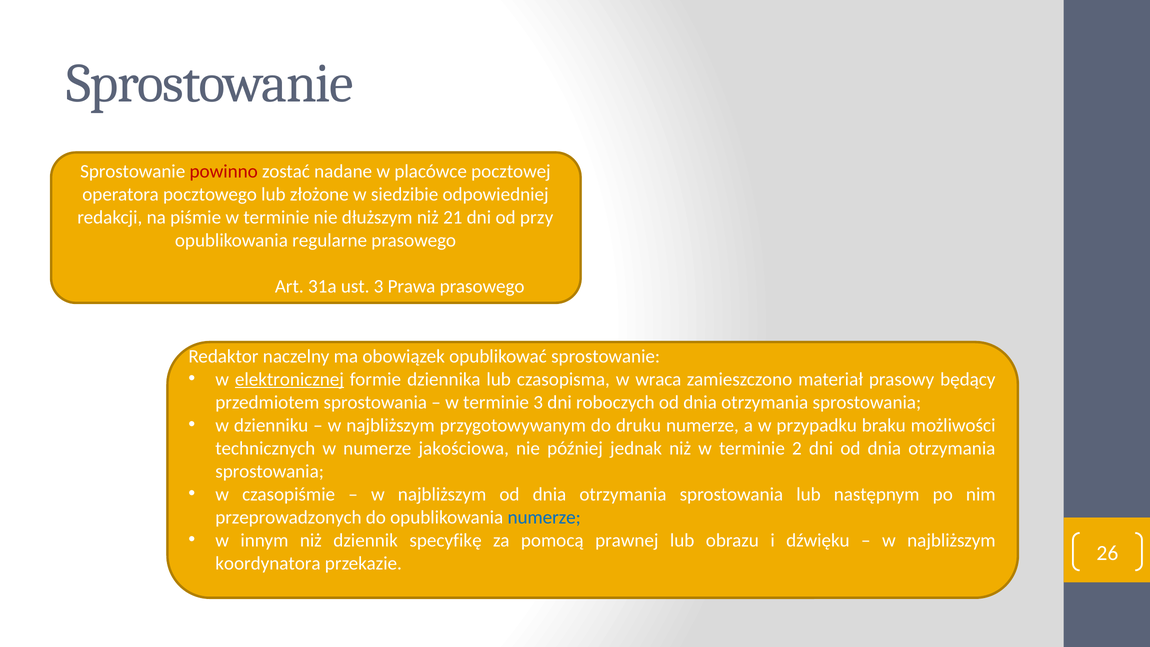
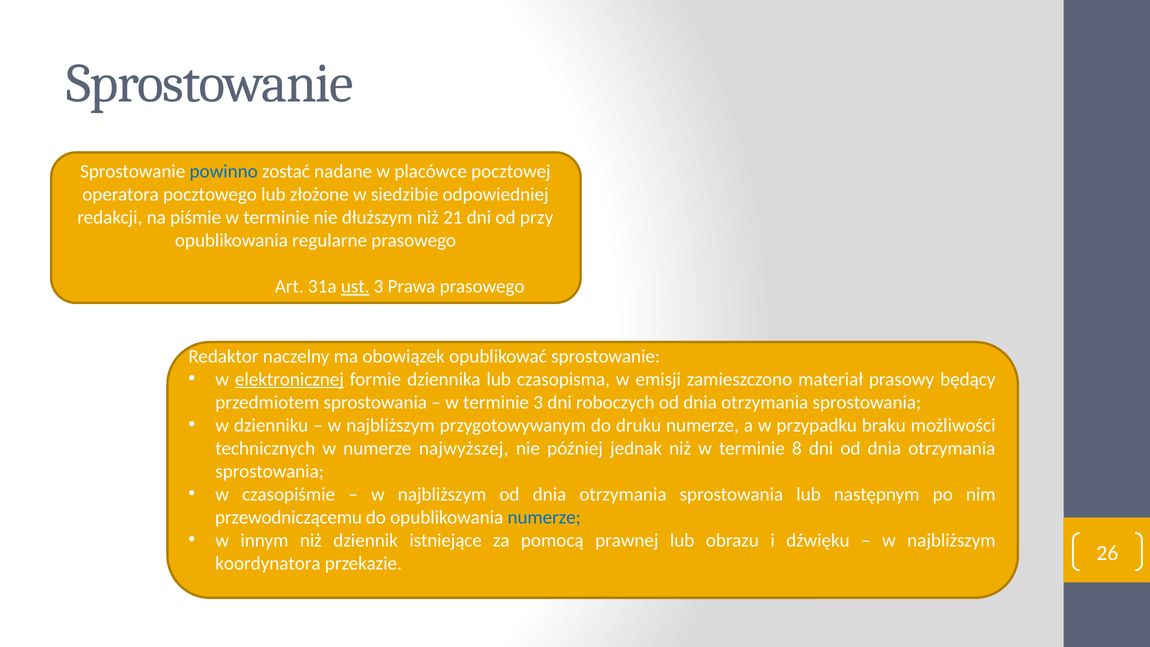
powinno colour: red -> blue
ust underline: none -> present
wraca: wraca -> emisji
jakościowa: jakościowa -> najwyższej
2: 2 -> 8
przeprowadzonych: przeprowadzonych -> przewodniczącemu
specyfikę: specyfikę -> istniejące
